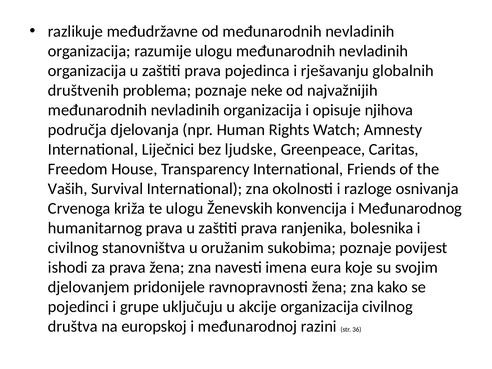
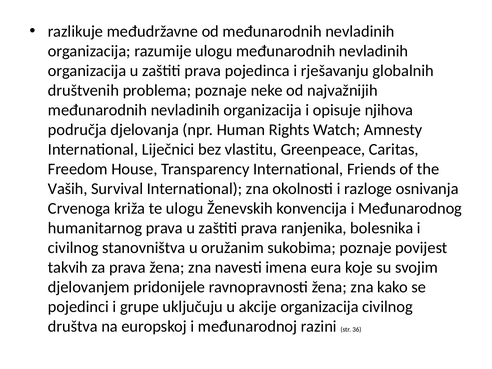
ljudske: ljudske -> vlastitu
ishodi: ishodi -> takvih
